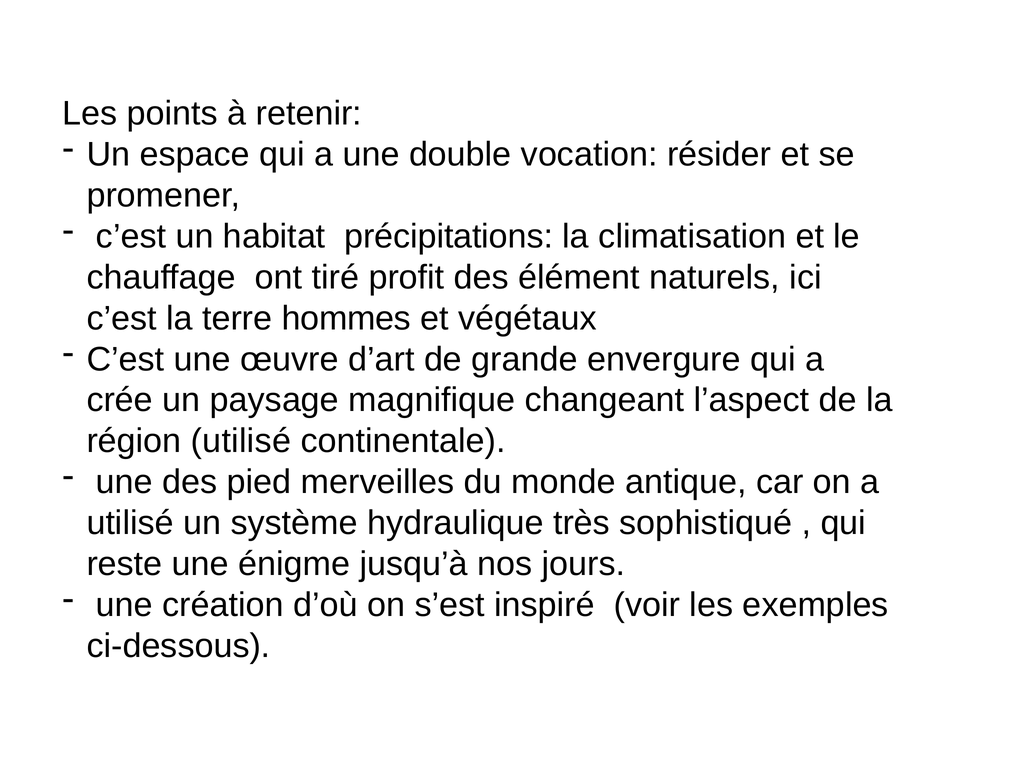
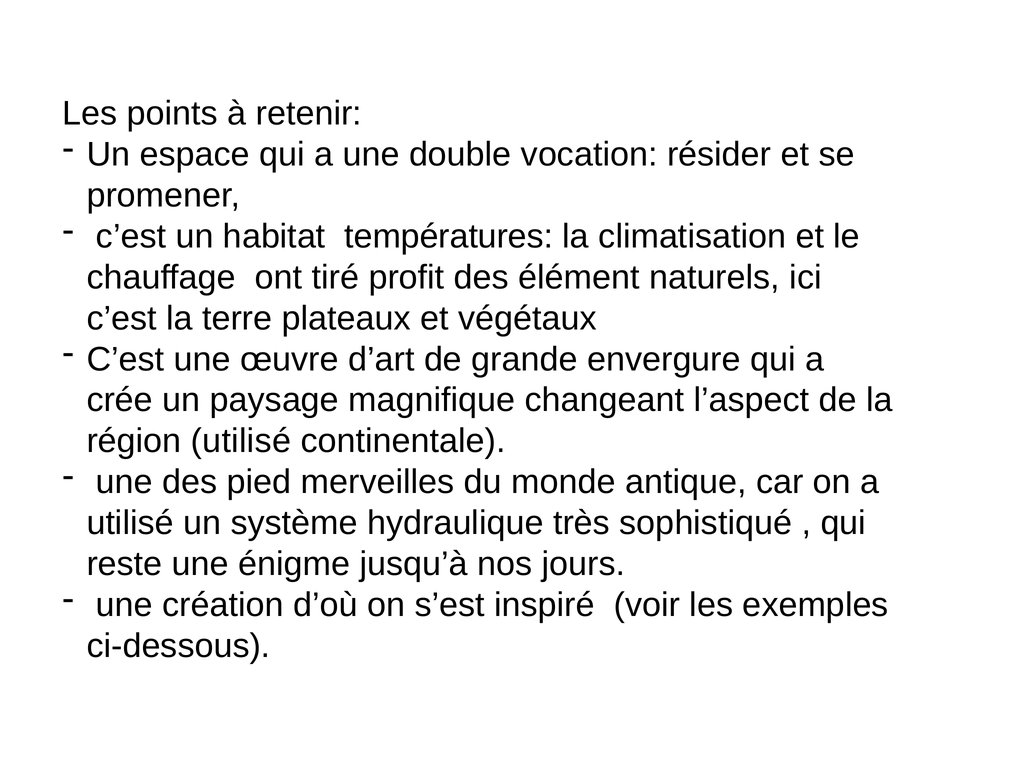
précipitations: précipitations -> températures
hommes: hommes -> plateaux
